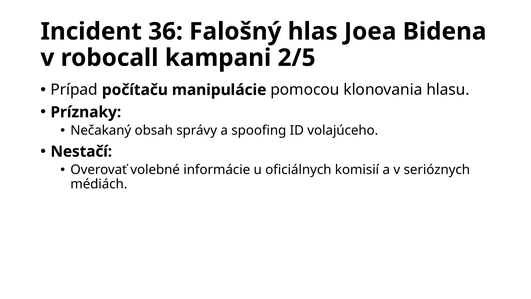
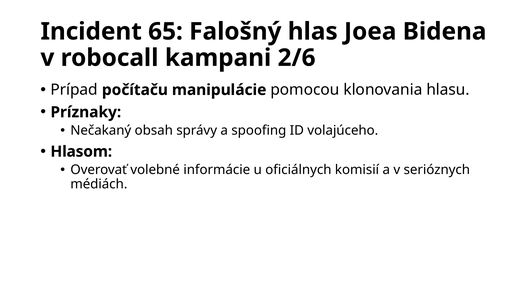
36: 36 -> 65
2/5: 2/5 -> 2/6
Nestačí: Nestačí -> Hlasom
